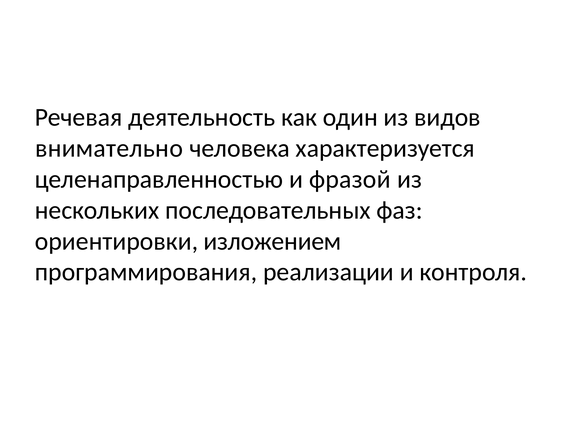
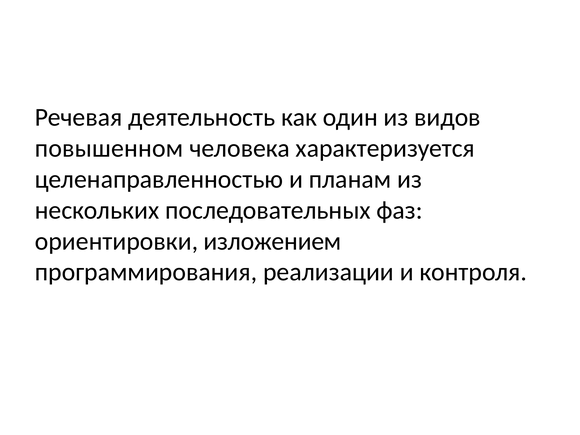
внимательно: внимательно -> повышенном
фразой: фразой -> планам
